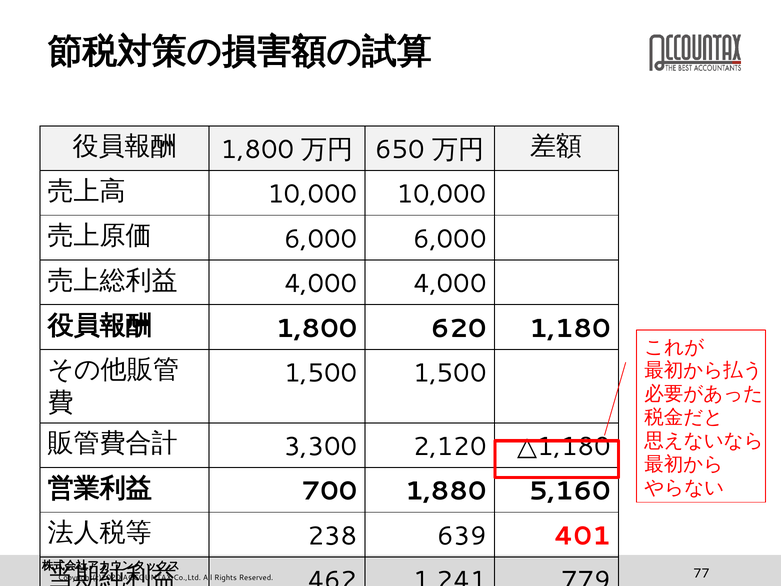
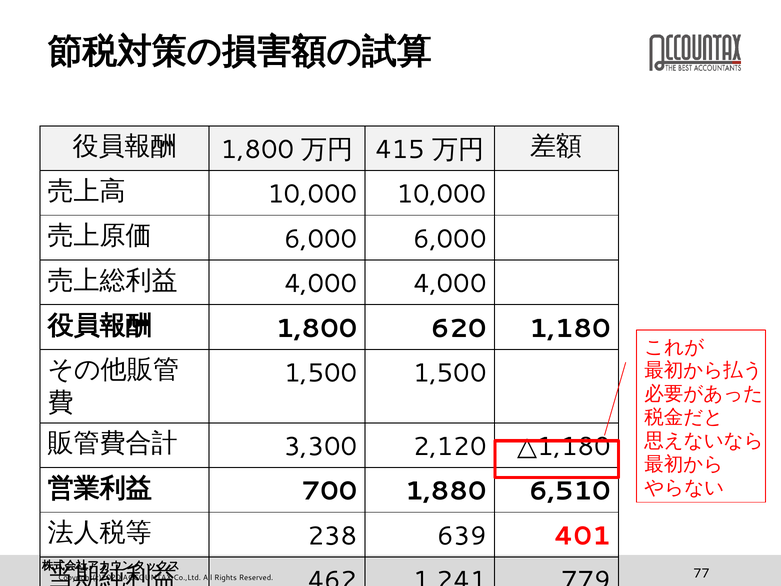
650: 650 -> 415
5,160: 5,160 -> 6,510
